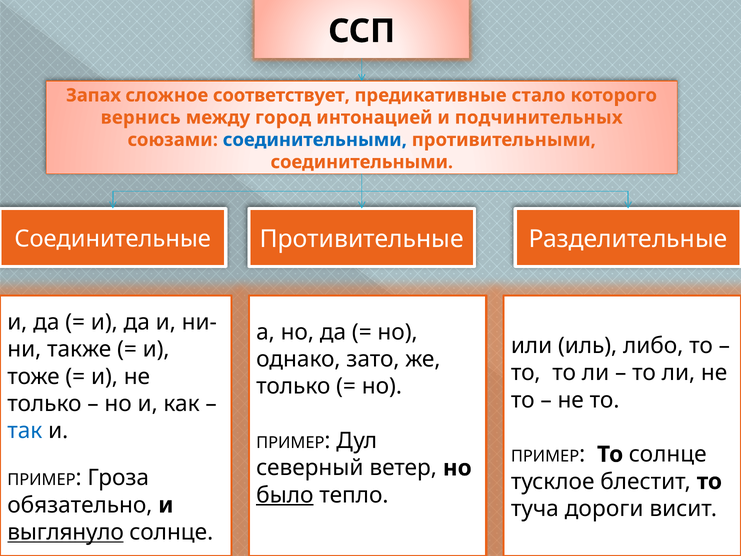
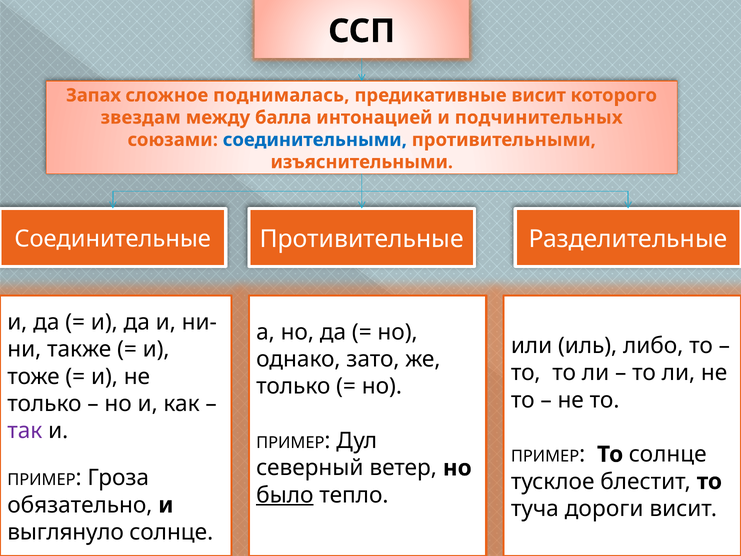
соответствует: соответствует -> поднималась
предикативные стало: стало -> висит
вернись: вернись -> звездам
город: город -> балла
соединительными at (362, 162): соединительными -> изъяснительными
так colour: blue -> purple
выглянуло underline: present -> none
